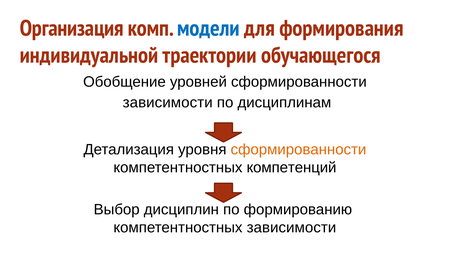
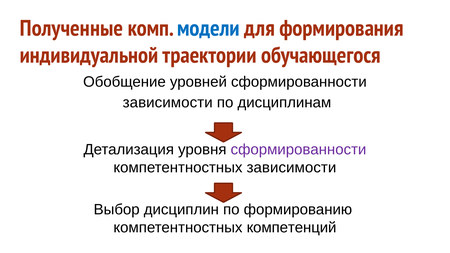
Организация: Организация -> Полученные
сформированности at (298, 150) colour: orange -> purple
компетентностных компетенций: компетенций -> зависимости
компетентностных зависимости: зависимости -> компетенций
